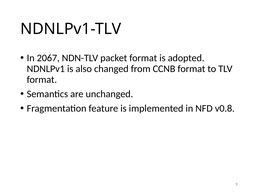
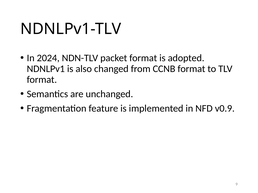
2067: 2067 -> 2024
v0.8: v0.8 -> v0.9
